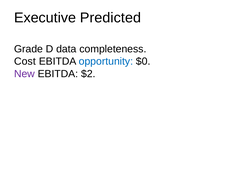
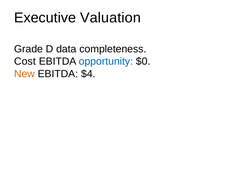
Predicted: Predicted -> Valuation
New colour: purple -> orange
$2: $2 -> $4
